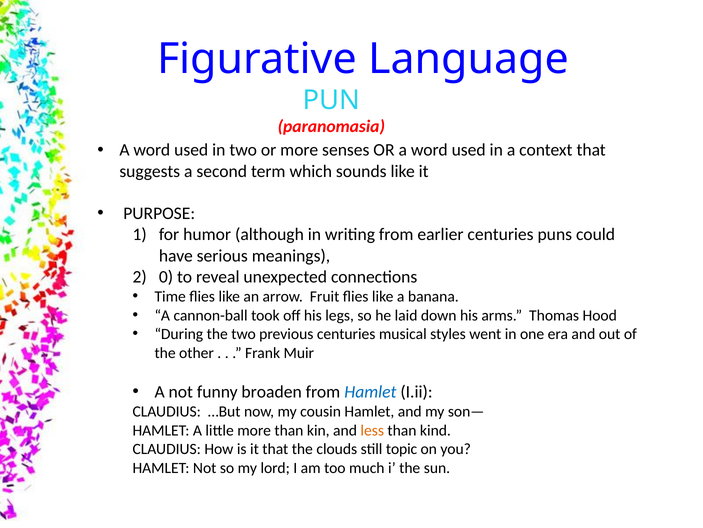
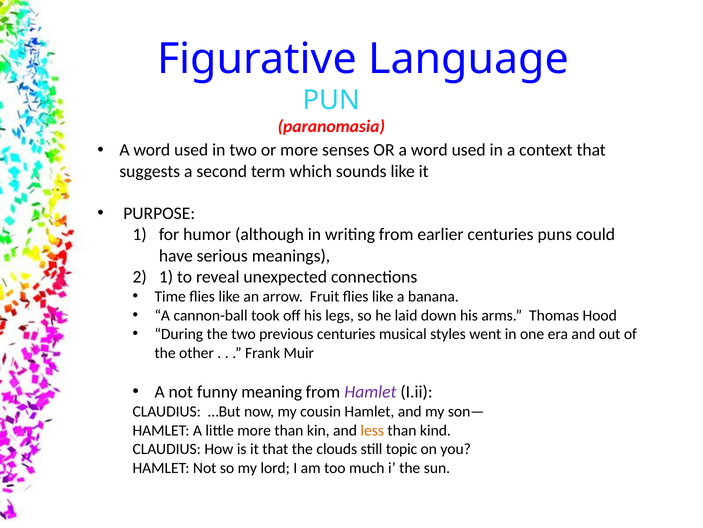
2 0: 0 -> 1
broaden: broaden -> meaning
Hamlet at (370, 391) colour: blue -> purple
